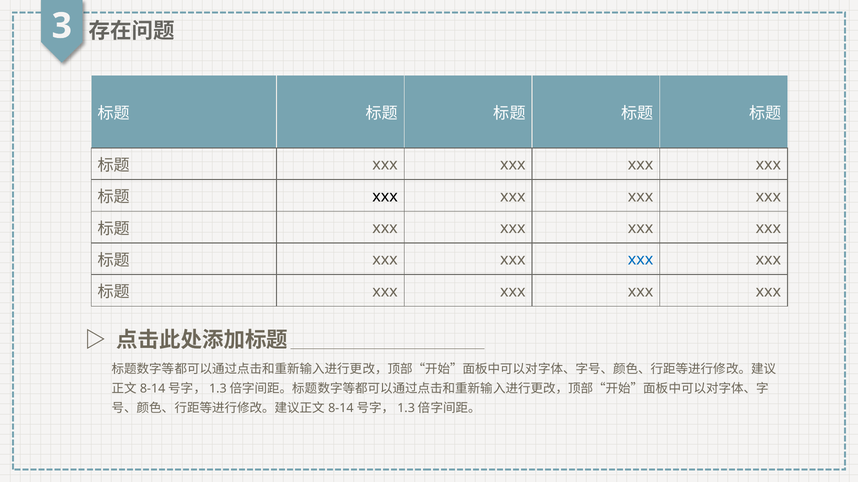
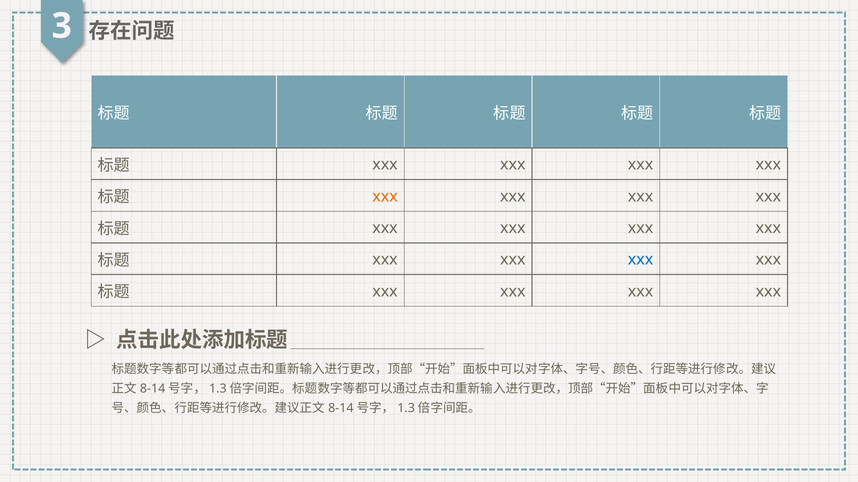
xxx at (385, 197) colour: black -> orange
